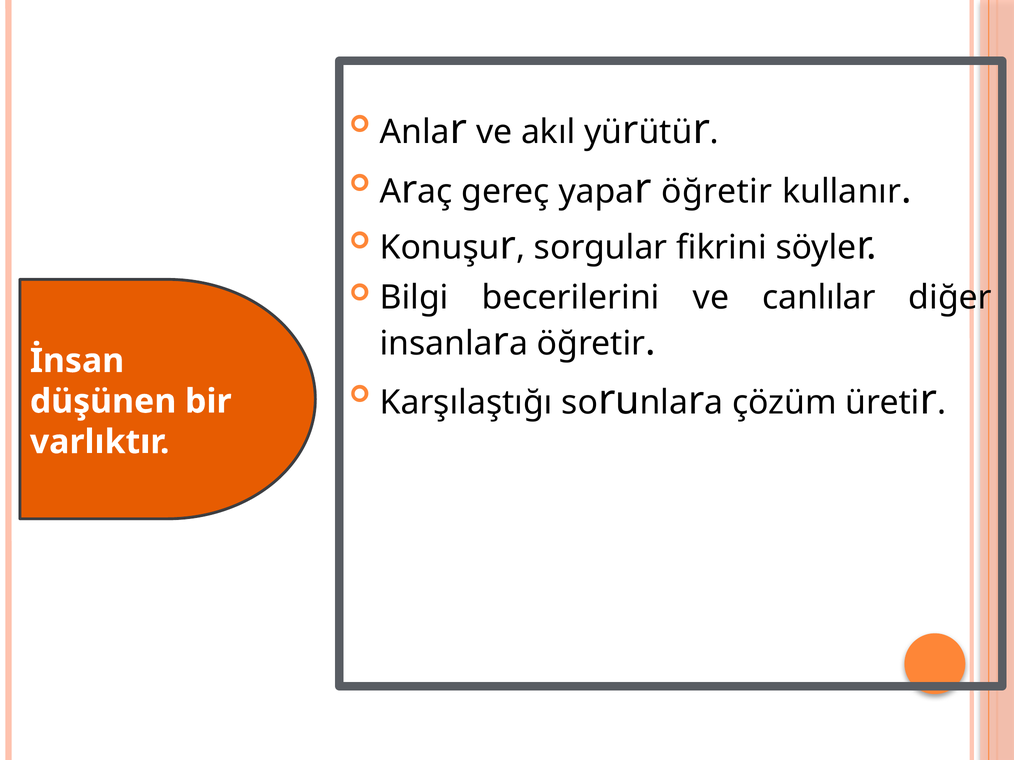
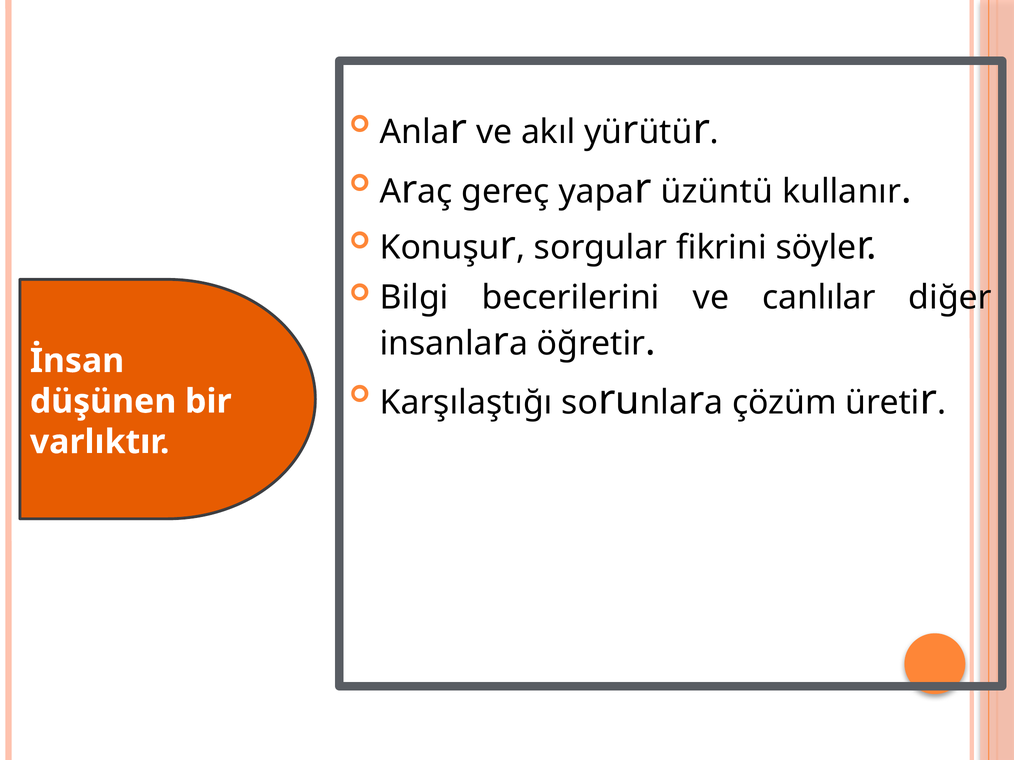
öğretir at (717, 192): öğretir -> üzüntü
